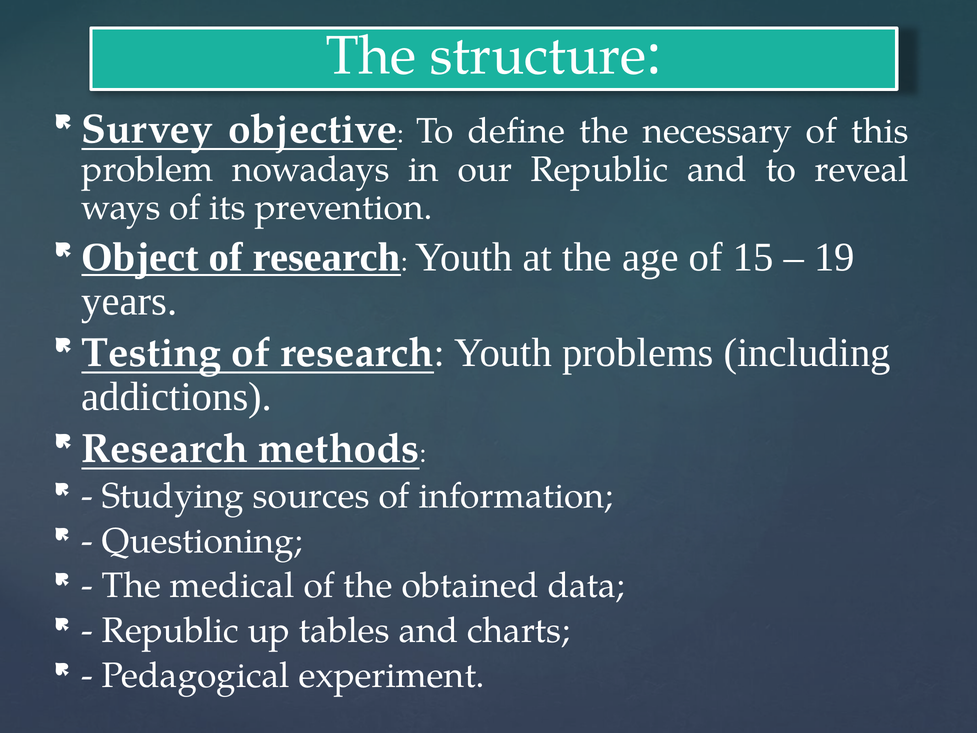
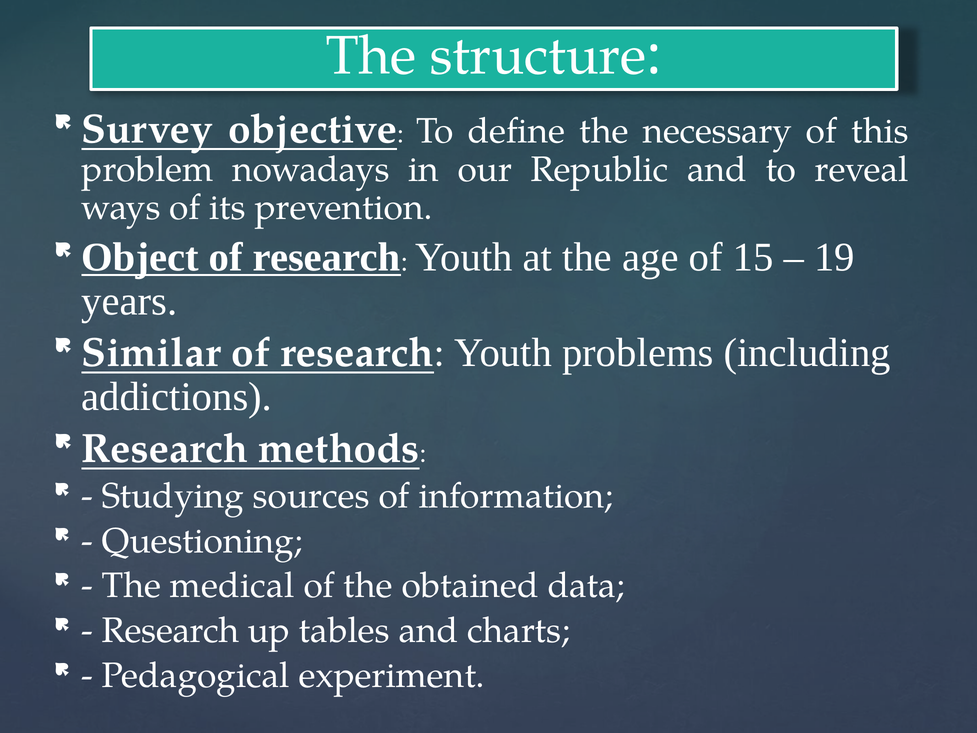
Testing: Testing -> Similar
Republic at (170, 631): Republic -> Research
